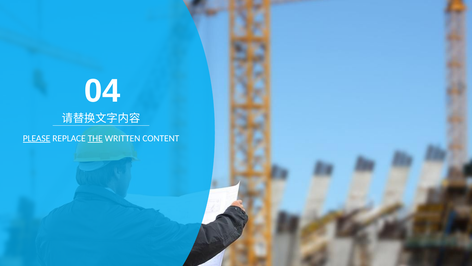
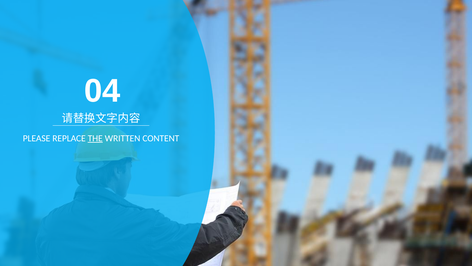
PLEASE underline: present -> none
